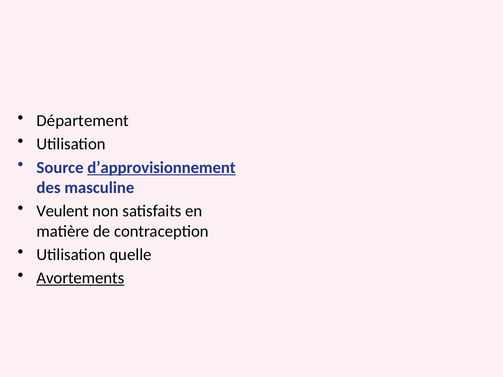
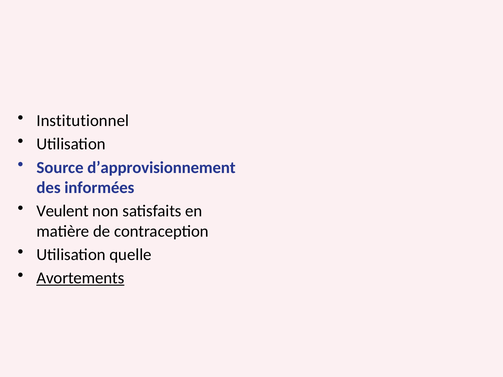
Département: Département -> Institutionnel
d’approvisionnement underline: present -> none
masculine: masculine -> informées
